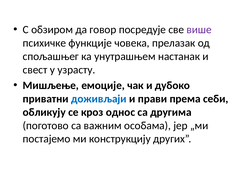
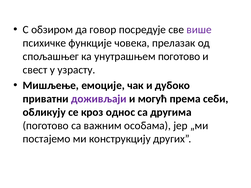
унутрашњем настанак: настанак -> поготово
доживљаји colour: blue -> purple
прави: прави -> могућ
